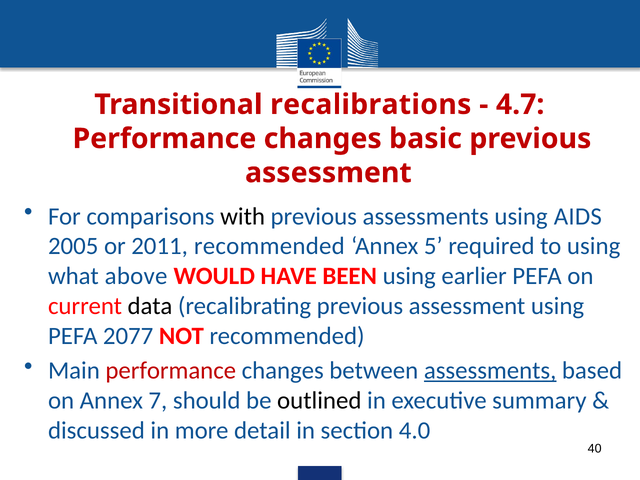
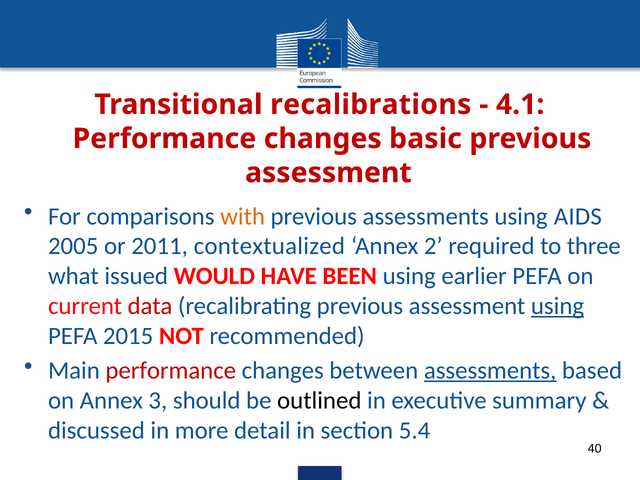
4.7: 4.7 -> 4.1
with colour: black -> orange
2011 recommended: recommended -> contextualized
5: 5 -> 2
to using: using -> three
above: above -> issued
data colour: black -> red
using at (558, 306) underline: none -> present
2077: 2077 -> 2015
7: 7 -> 3
4.0: 4.0 -> 5.4
